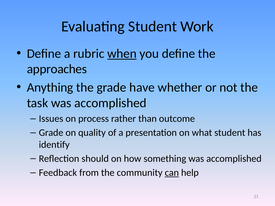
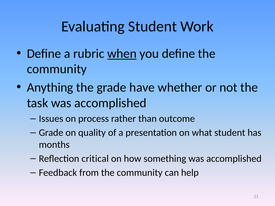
approaches at (57, 69): approaches -> community
identify: identify -> months
should: should -> critical
can underline: present -> none
